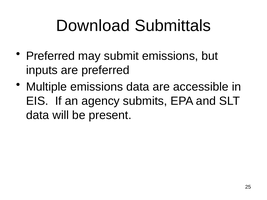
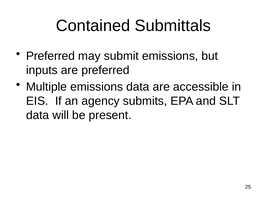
Download: Download -> Contained
